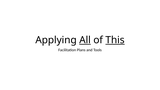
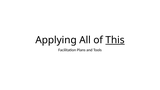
All underline: present -> none
